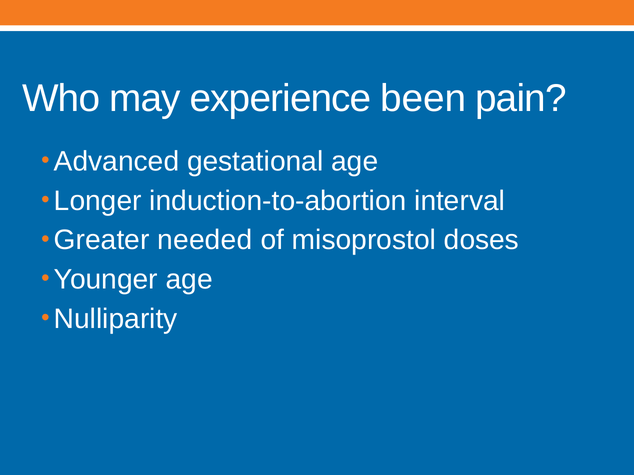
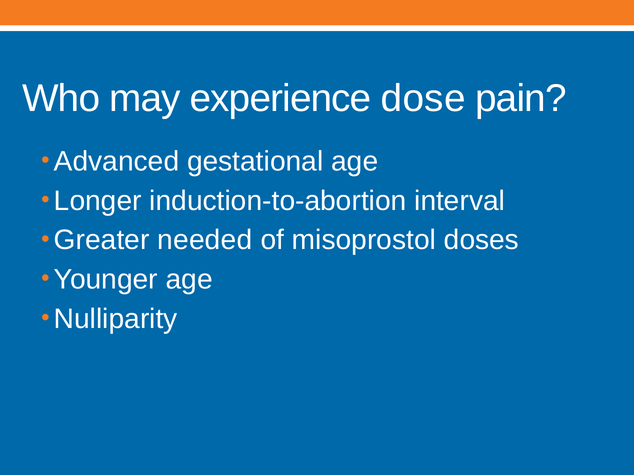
been: been -> dose
